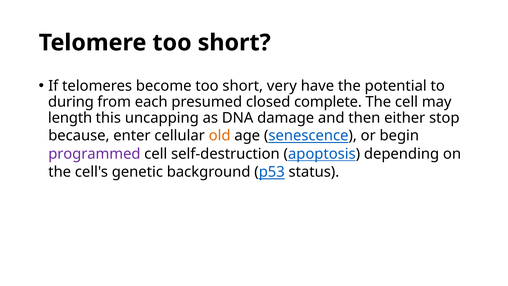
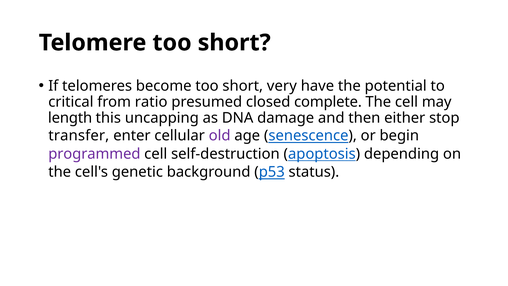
during: during -> critical
each: each -> ratio
because: because -> transfer
old colour: orange -> purple
